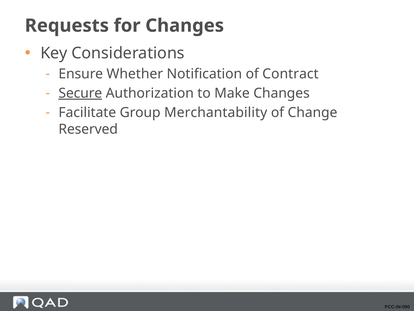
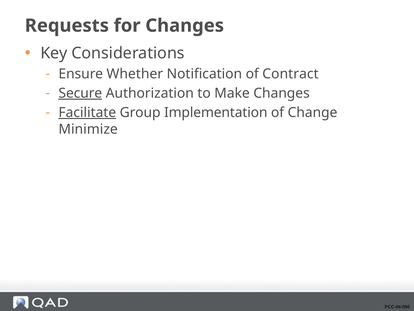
Facilitate underline: none -> present
Merchantability: Merchantability -> Implementation
Reserved: Reserved -> Minimize
